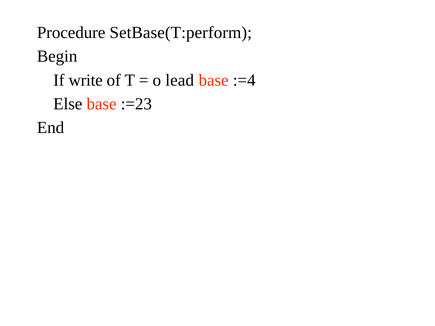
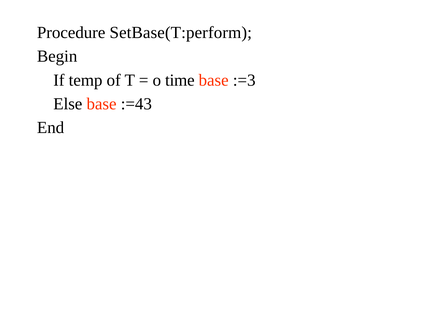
write: write -> temp
lead: lead -> time
:=4: :=4 -> :=3
:=23: :=23 -> :=43
